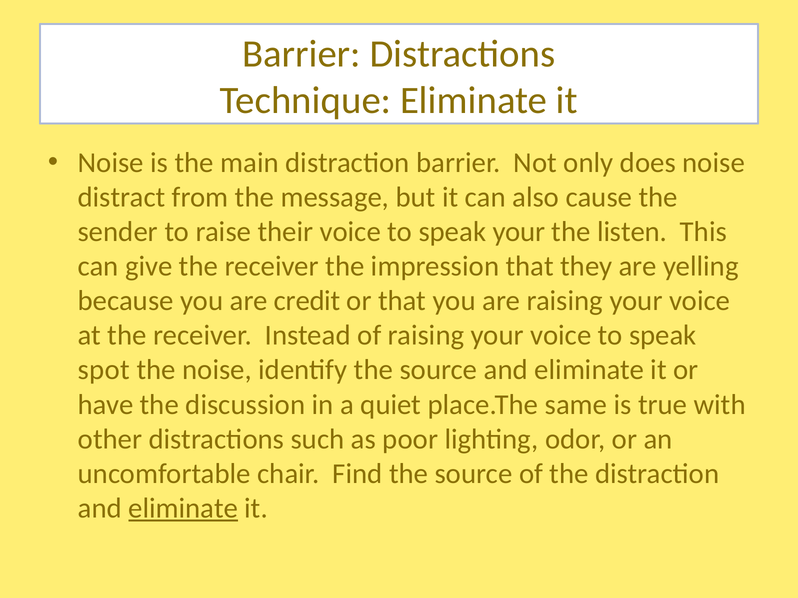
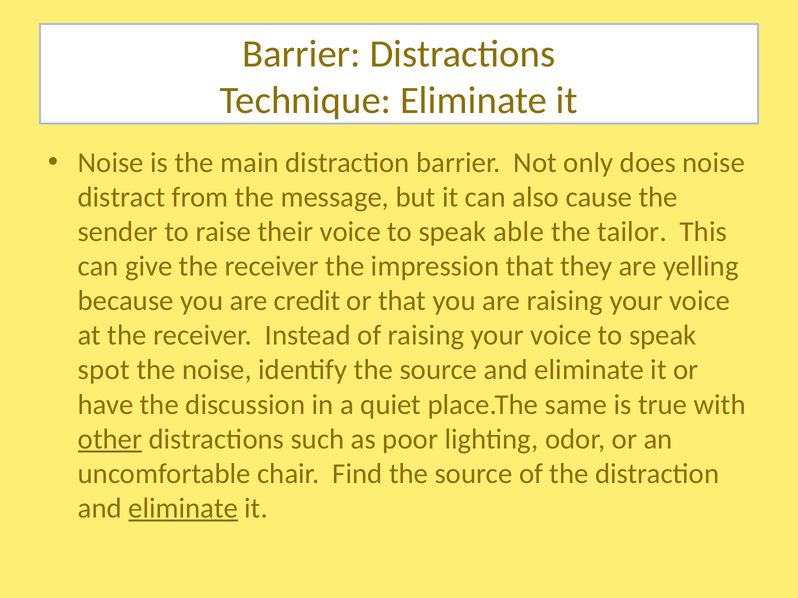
speak your: your -> able
listen: listen -> tailor
other underline: none -> present
